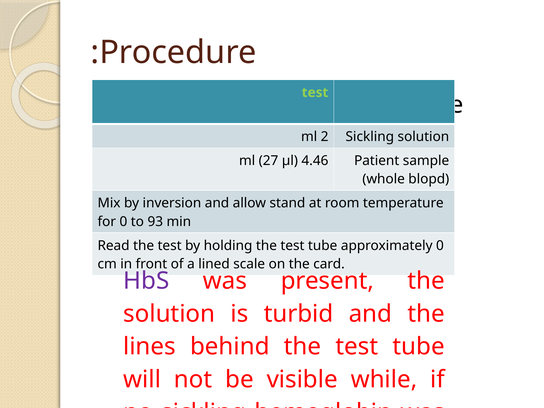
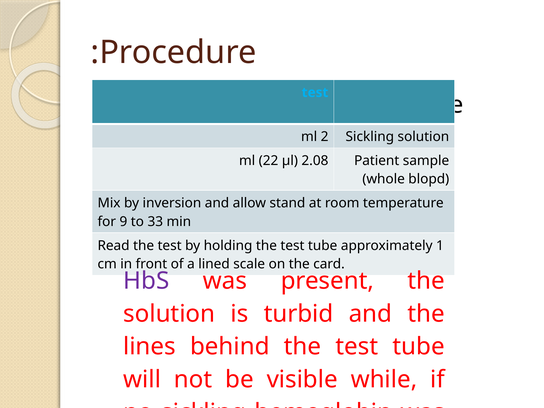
test at (315, 92) colour: light green -> light blue
27: 27 -> 22
4.46: 4.46 -> 2.08
for 0: 0 -> 9
93: 93 -> 33
approximately 0: 0 -> 1
